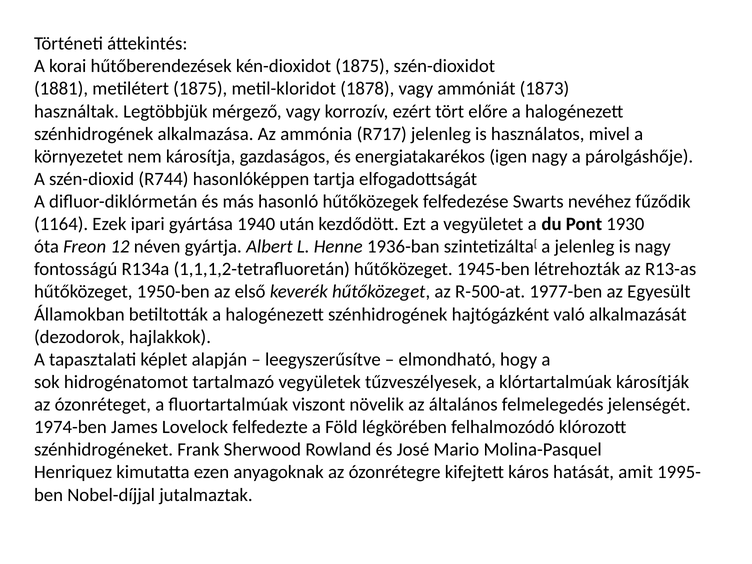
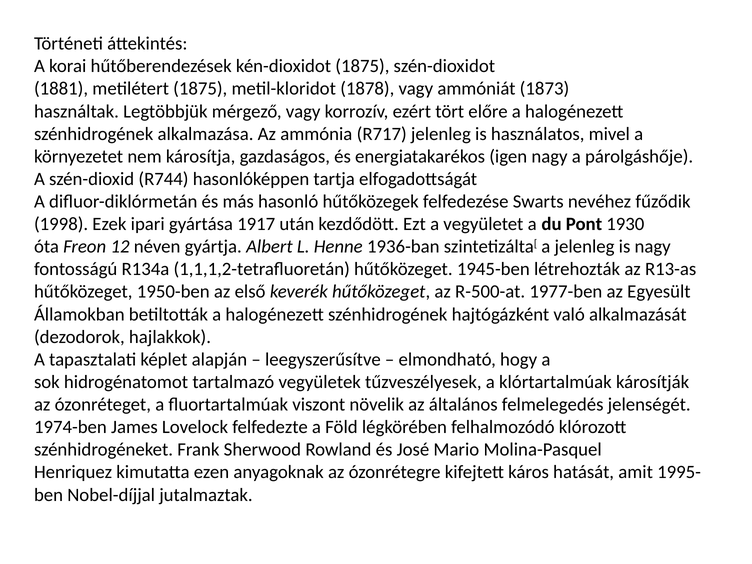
1164: 1164 -> 1998
1940: 1940 -> 1917
